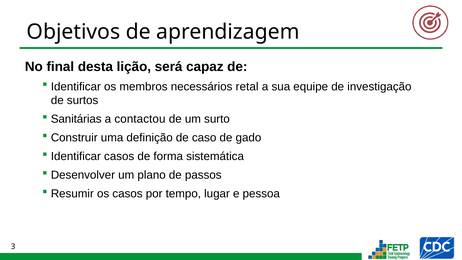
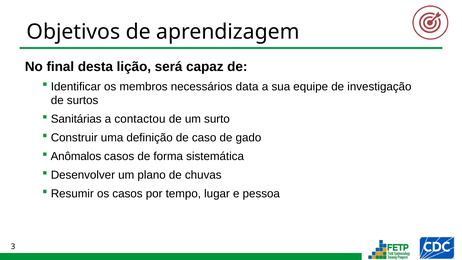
retal: retal -> data
Identificar at (76, 156): Identificar -> Anômalos
passos: passos -> chuvas
